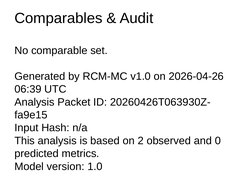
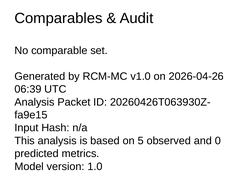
2: 2 -> 5
